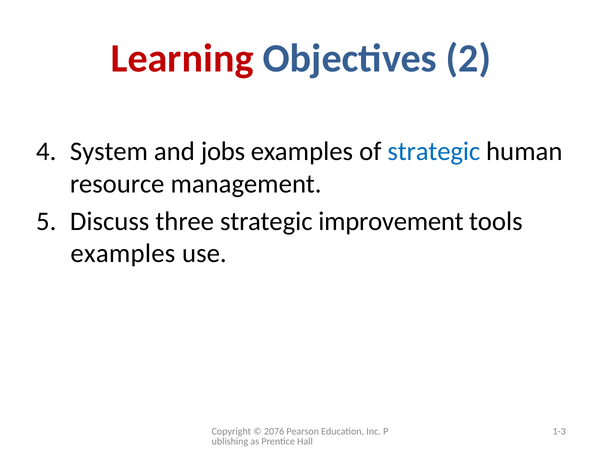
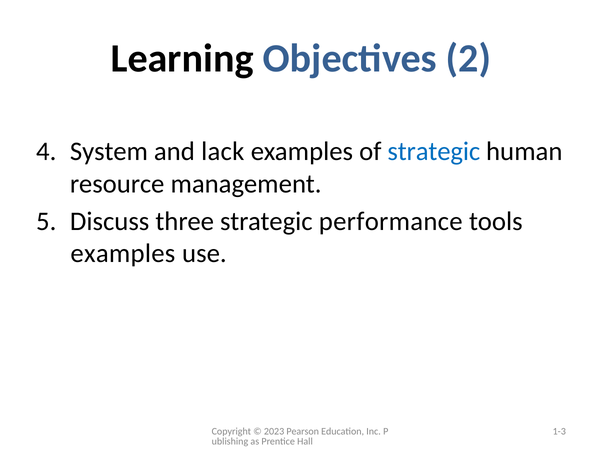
Learning colour: red -> black
jobs: jobs -> lack
improvement: improvement -> performance
2076: 2076 -> 2023
